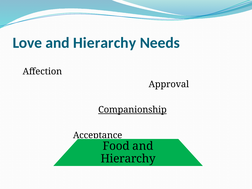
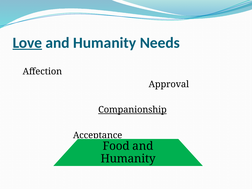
Love underline: none -> present
Hierarchy at (105, 43): Hierarchy -> Humanity
Hierarchy at (128, 159): Hierarchy -> Humanity
